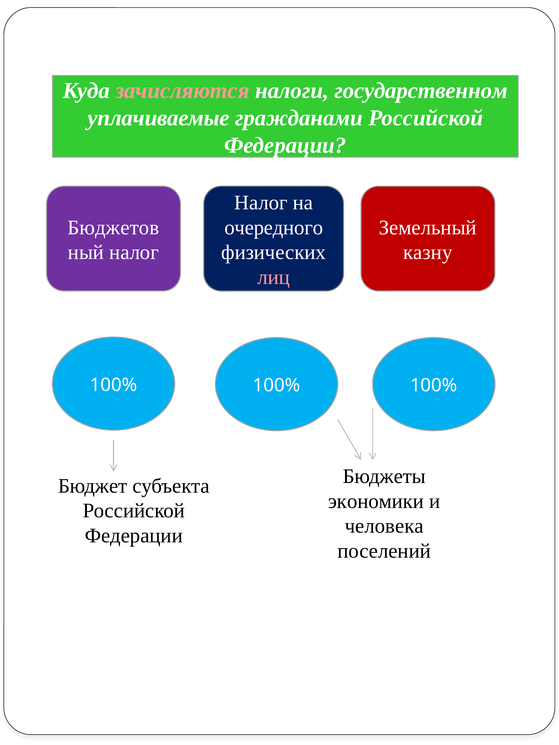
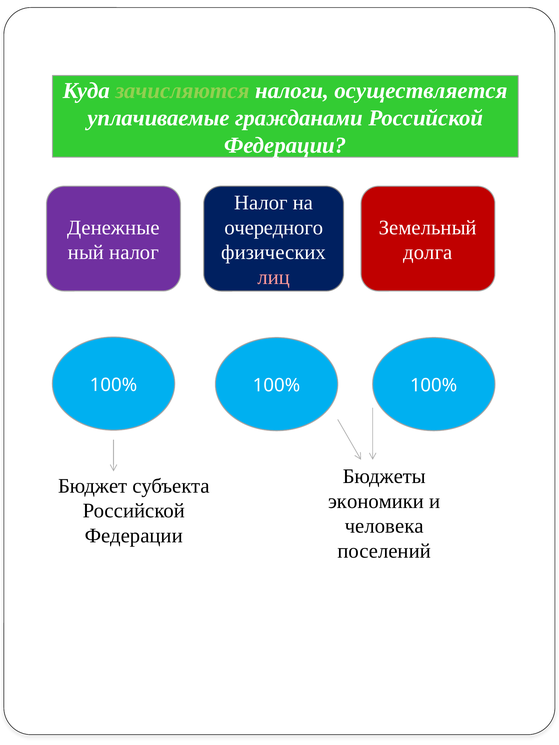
зачисляются colour: pink -> light green
государственном: государственном -> осуществляется
Бюджетов: Бюджетов -> Денежные
казну: казну -> долга
